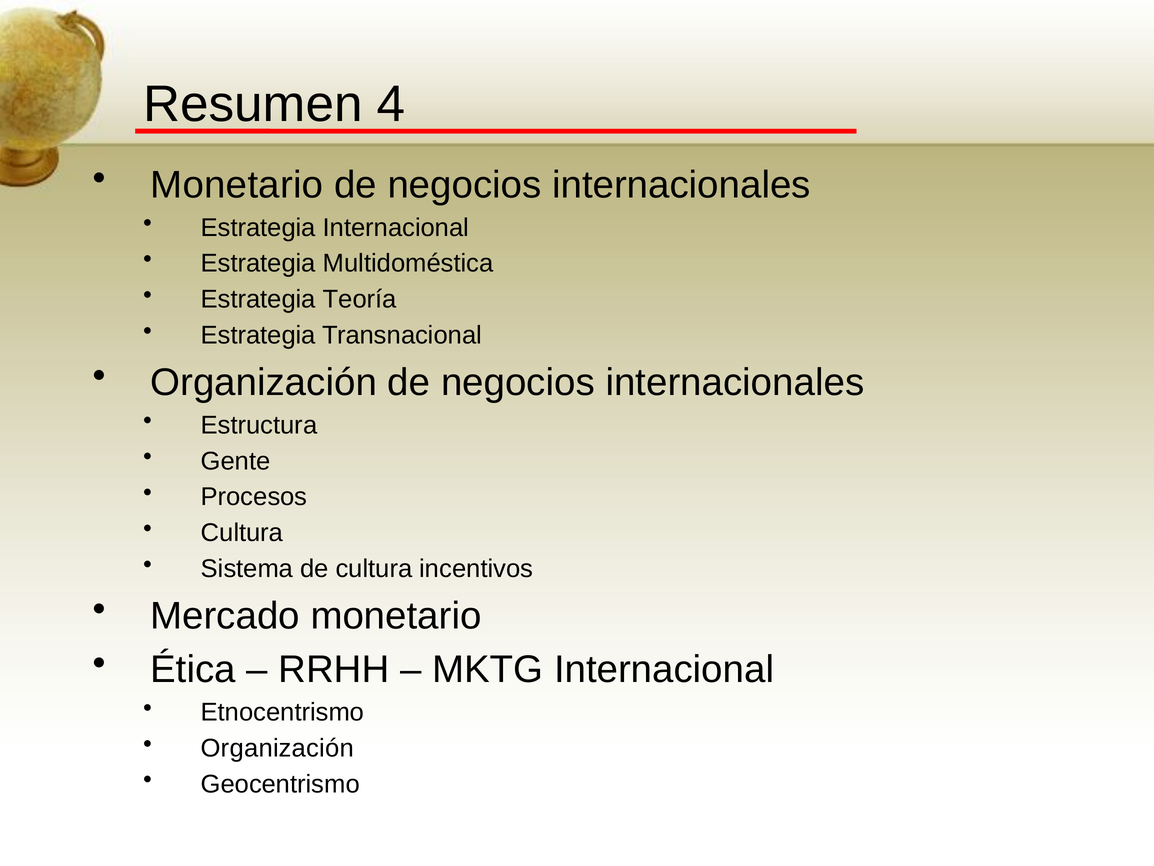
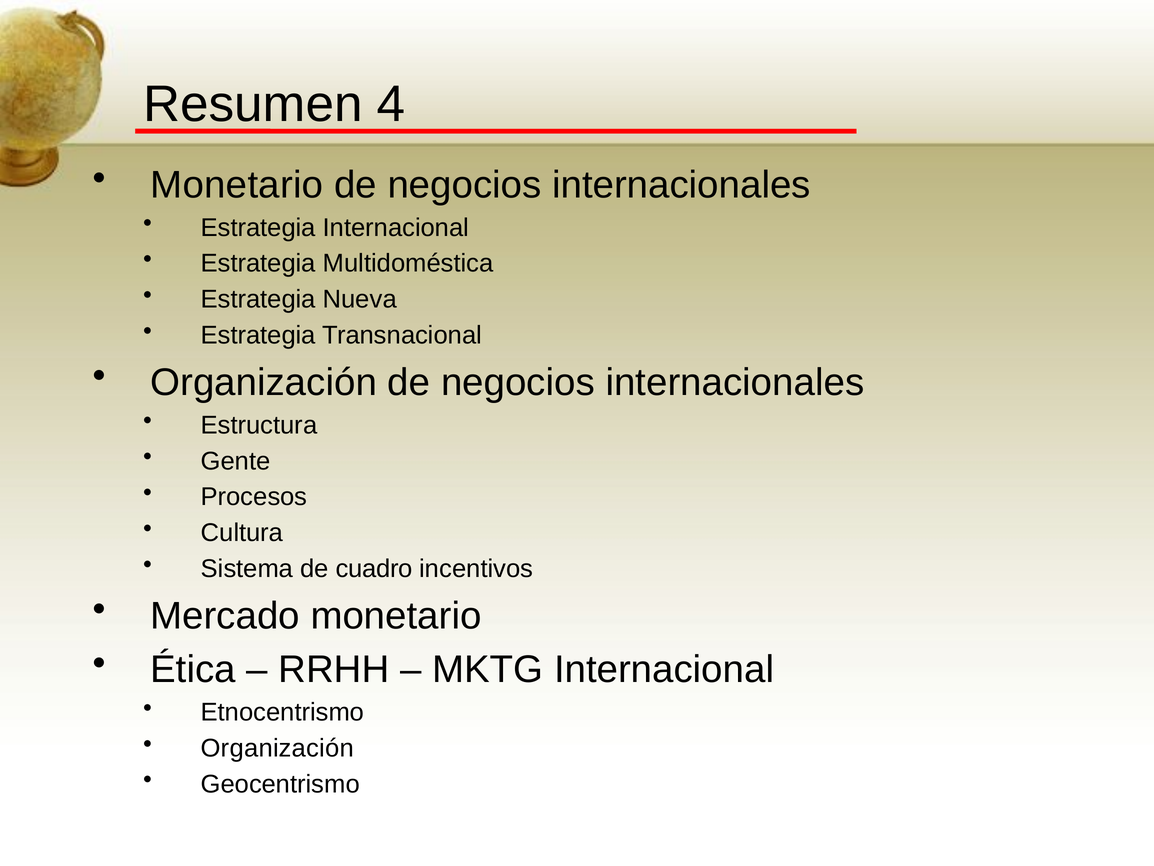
Teoría: Teoría -> Nueva
de cultura: cultura -> cuadro
